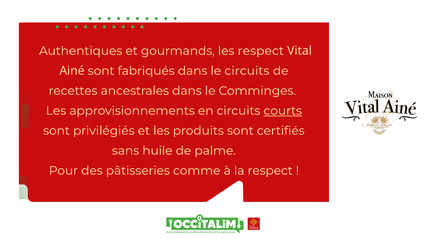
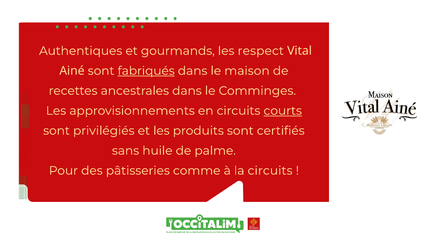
fabriqués underline: none -> present
le circuits: circuits -> maison
la respect: respect -> circuits
